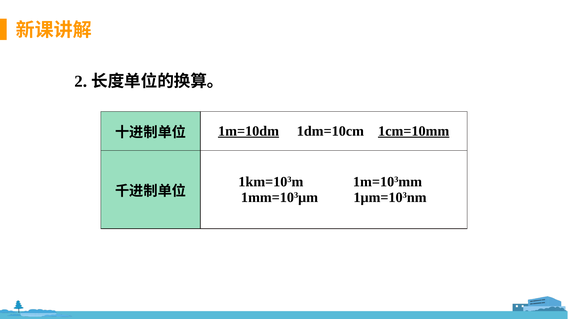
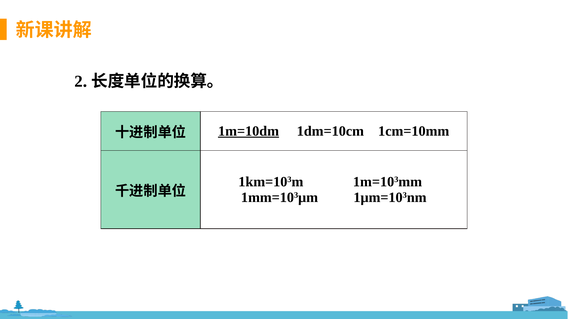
1cm=10mm underline: present -> none
